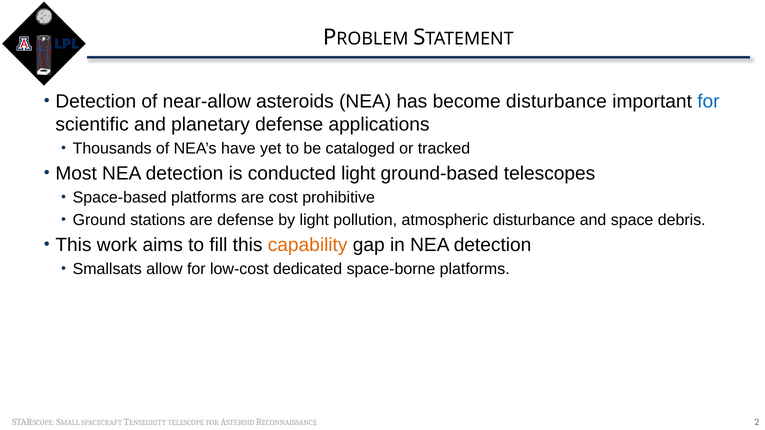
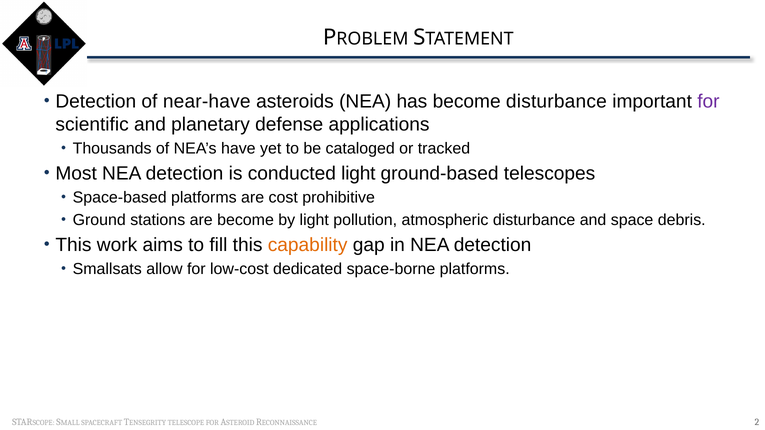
near-allow: near-allow -> near-have
for at (708, 102) colour: blue -> purple
are defense: defense -> become
